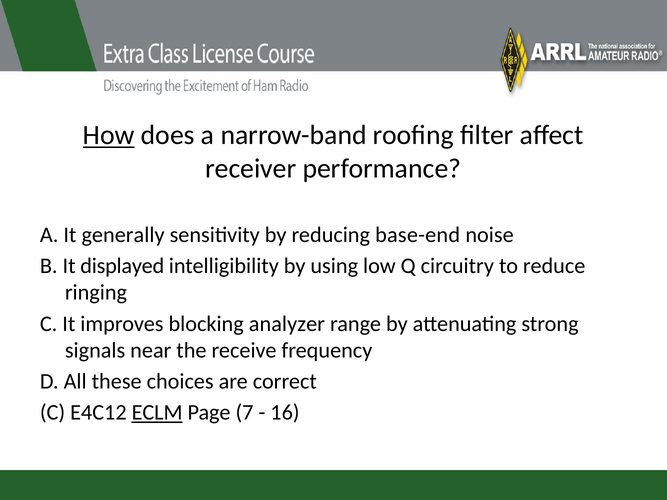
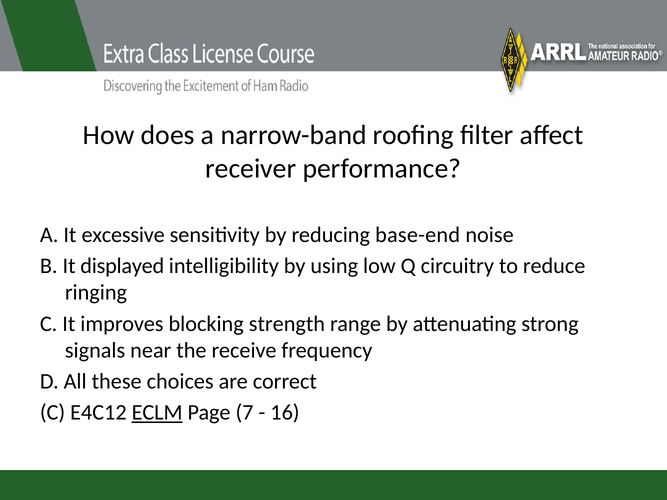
How underline: present -> none
generally: generally -> excessive
analyzer: analyzer -> strength
